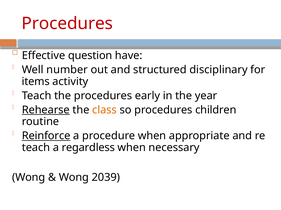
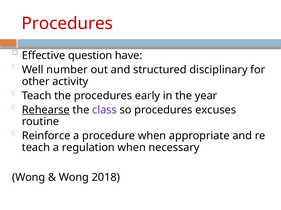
items: items -> other
class colour: orange -> purple
children: children -> excuses
Reinforce underline: present -> none
regardless: regardless -> regulation
2039: 2039 -> 2018
